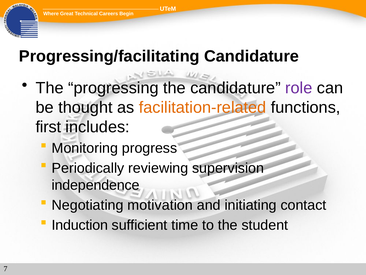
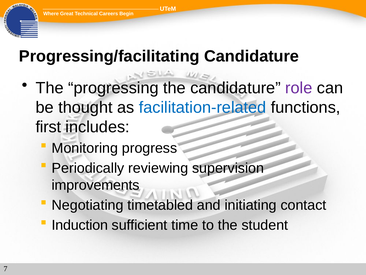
facilitation-related colour: orange -> blue
independence: independence -> improvements
motivation: motivation -> timetabled
